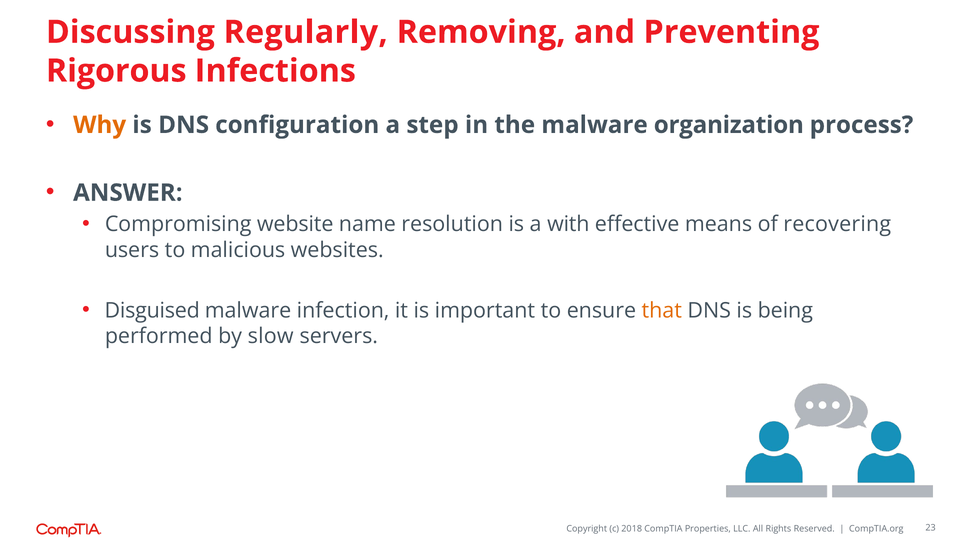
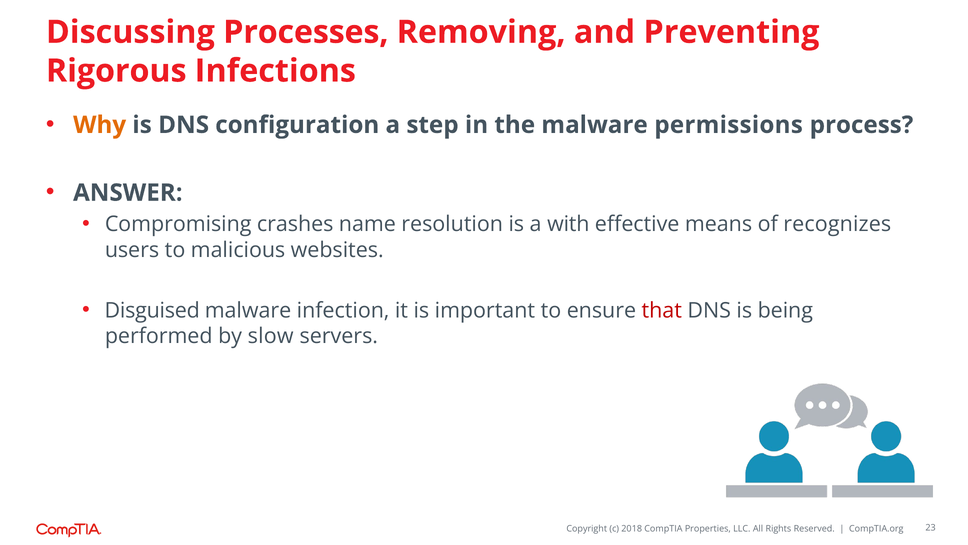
Regularly: Regularly -> Processes
organization: organization -> permissions
website: website -> crashes
recovering: recovering -> recognizes
that colour: orange -> red
